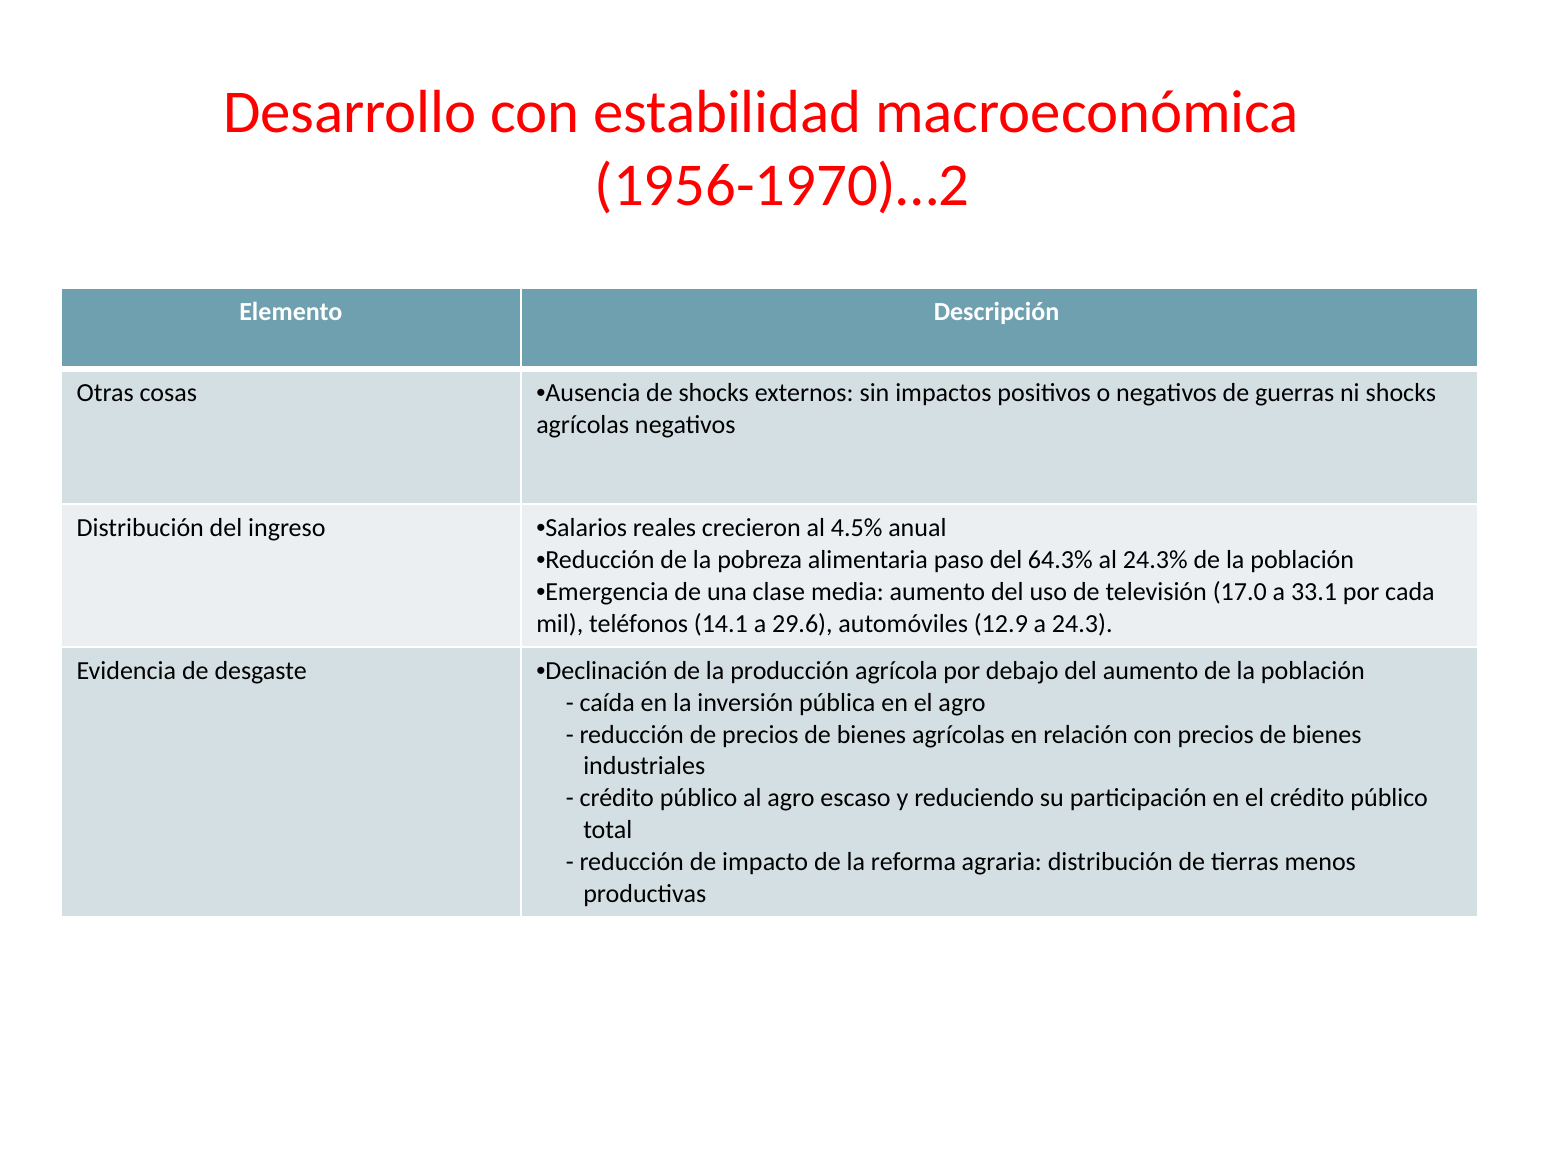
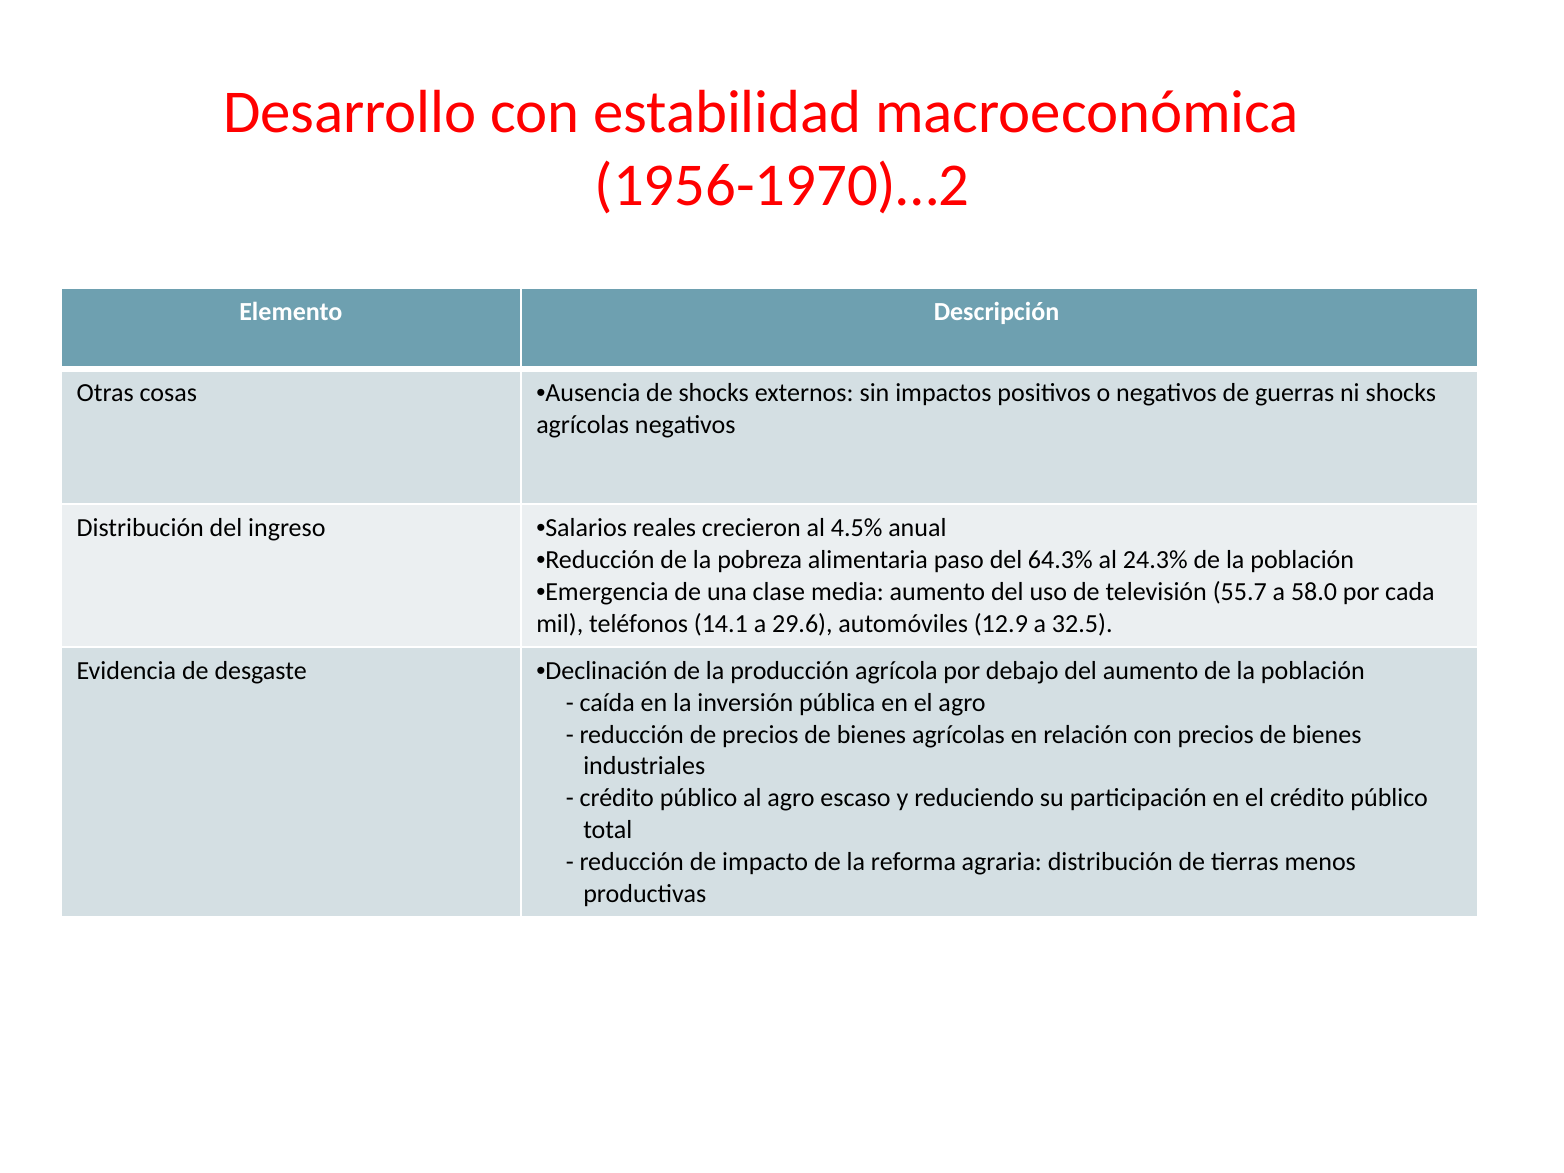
17.0: 17.0 -> 55.7
33.1: 33.1 -> 58.0
24.3: 24.3 -> 32.5
